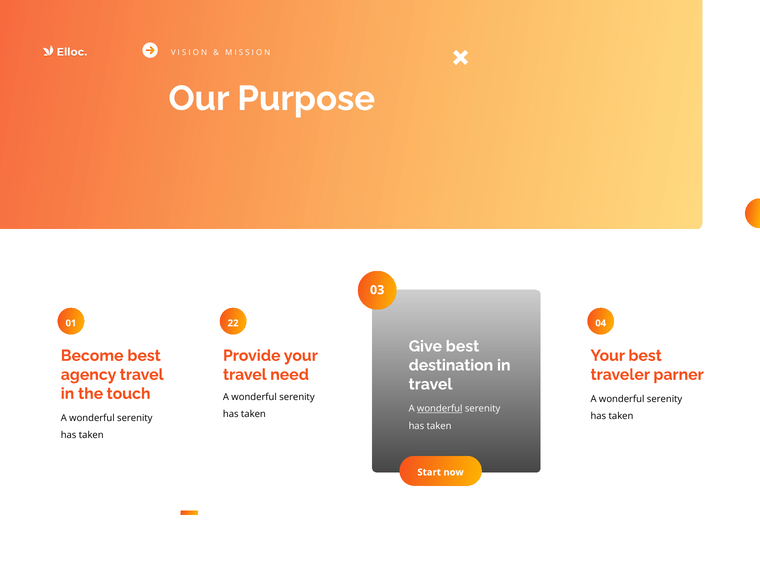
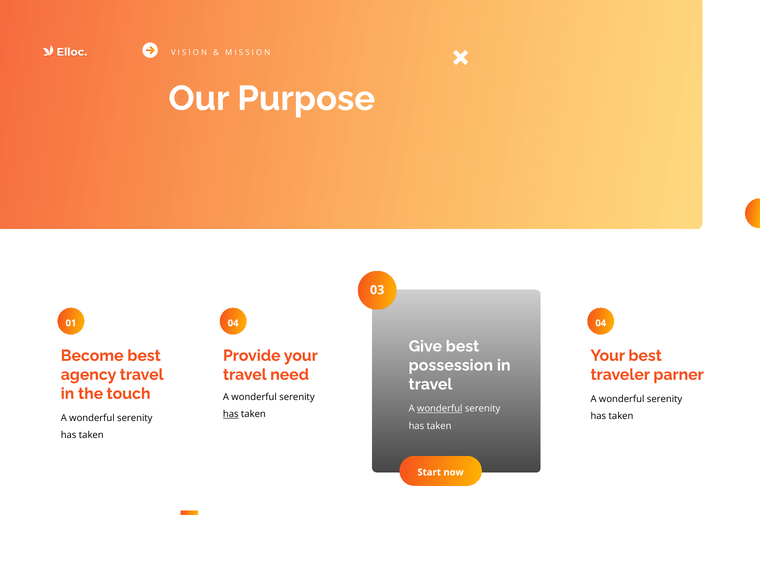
01 22: 22 -> 04
destination: destination -> possession
has at (231, 414) underline: none -> present
